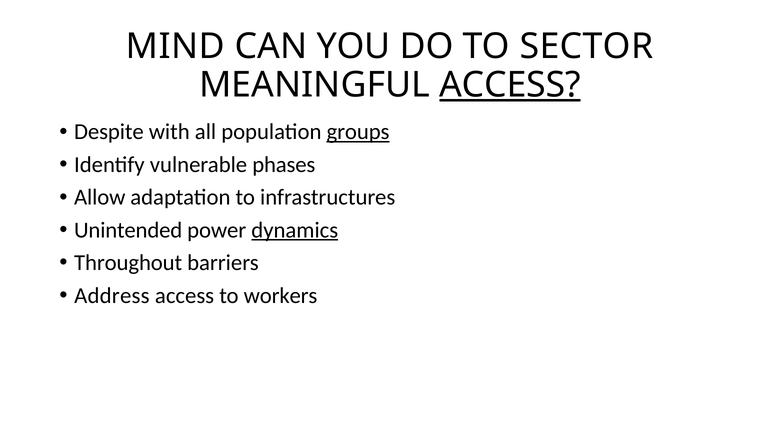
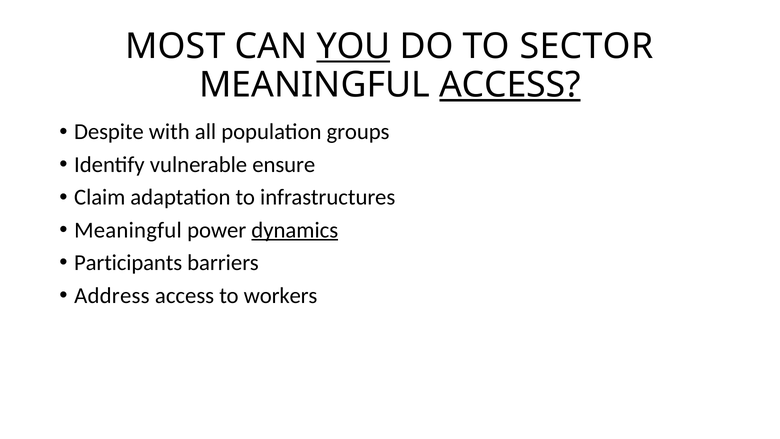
MIND: MIND -> MOST
YOU underline: none -> present
groups underline: present -> none
phases: phases -> ensure
Allow: Allow -> Claim
Unintended at (128, 230): Unintended -> Meaningful
Throughout: Throughout -> Participants
